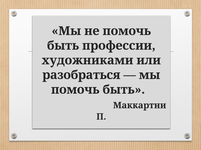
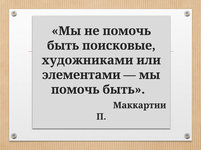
профессии: профессии -> поисковые
разобраться: разобраться -> элементами
